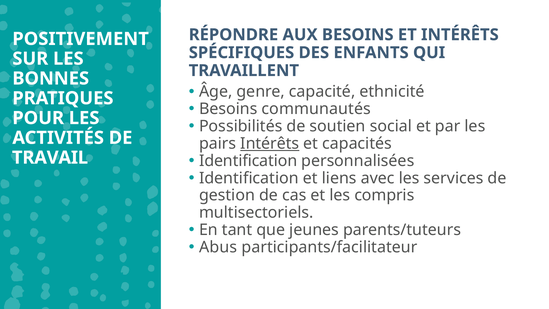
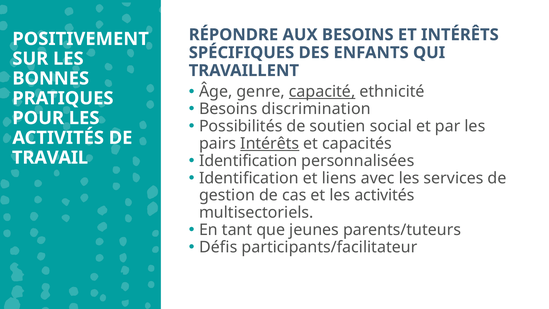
capacité underline: none -> present
communautés: communautés -> discrimination
et les compris: compris -> activités
Abus: Abus -> Défis
